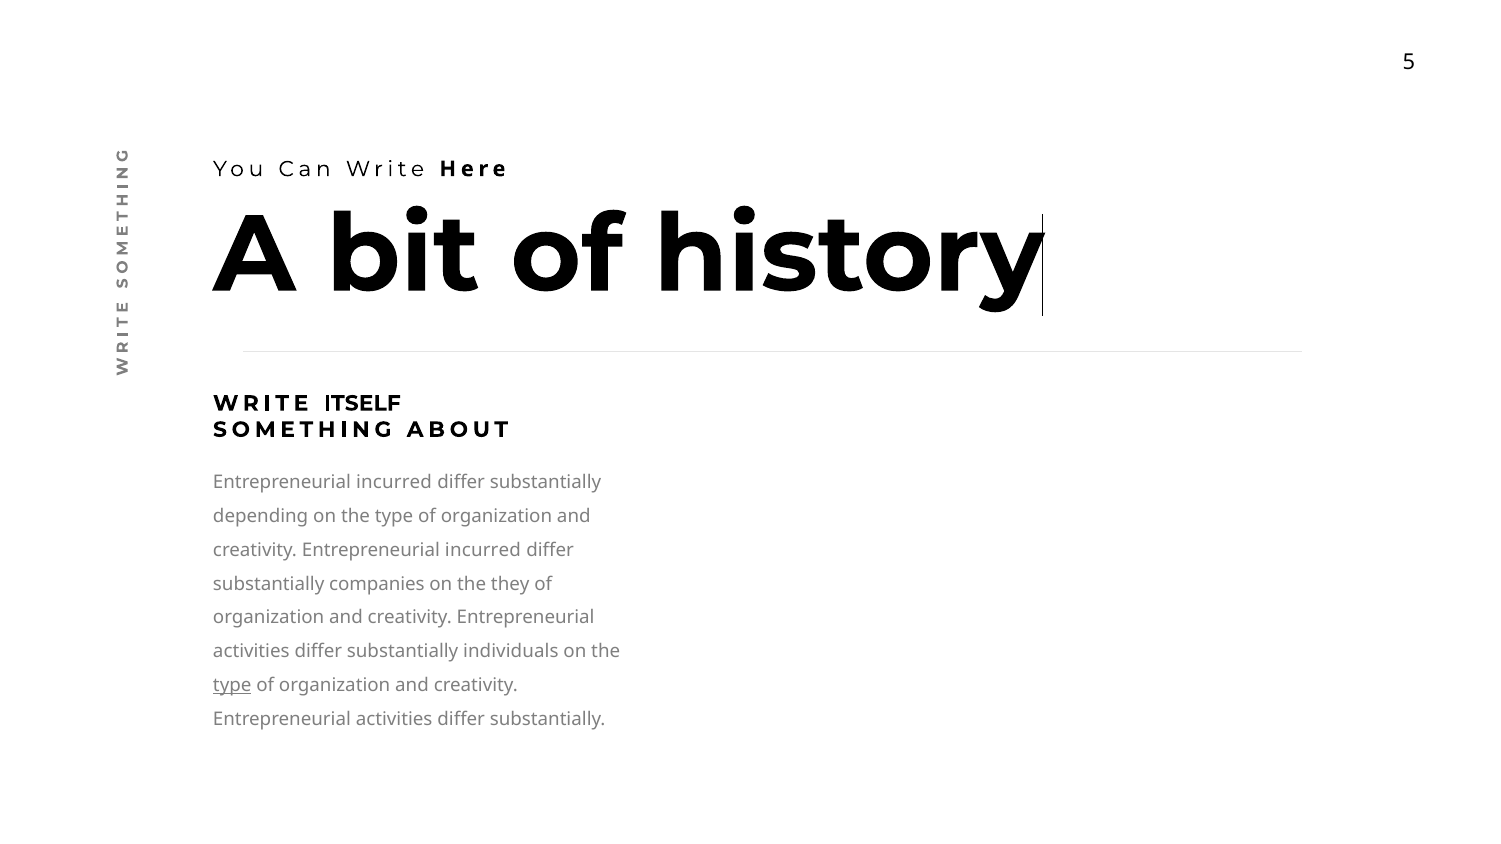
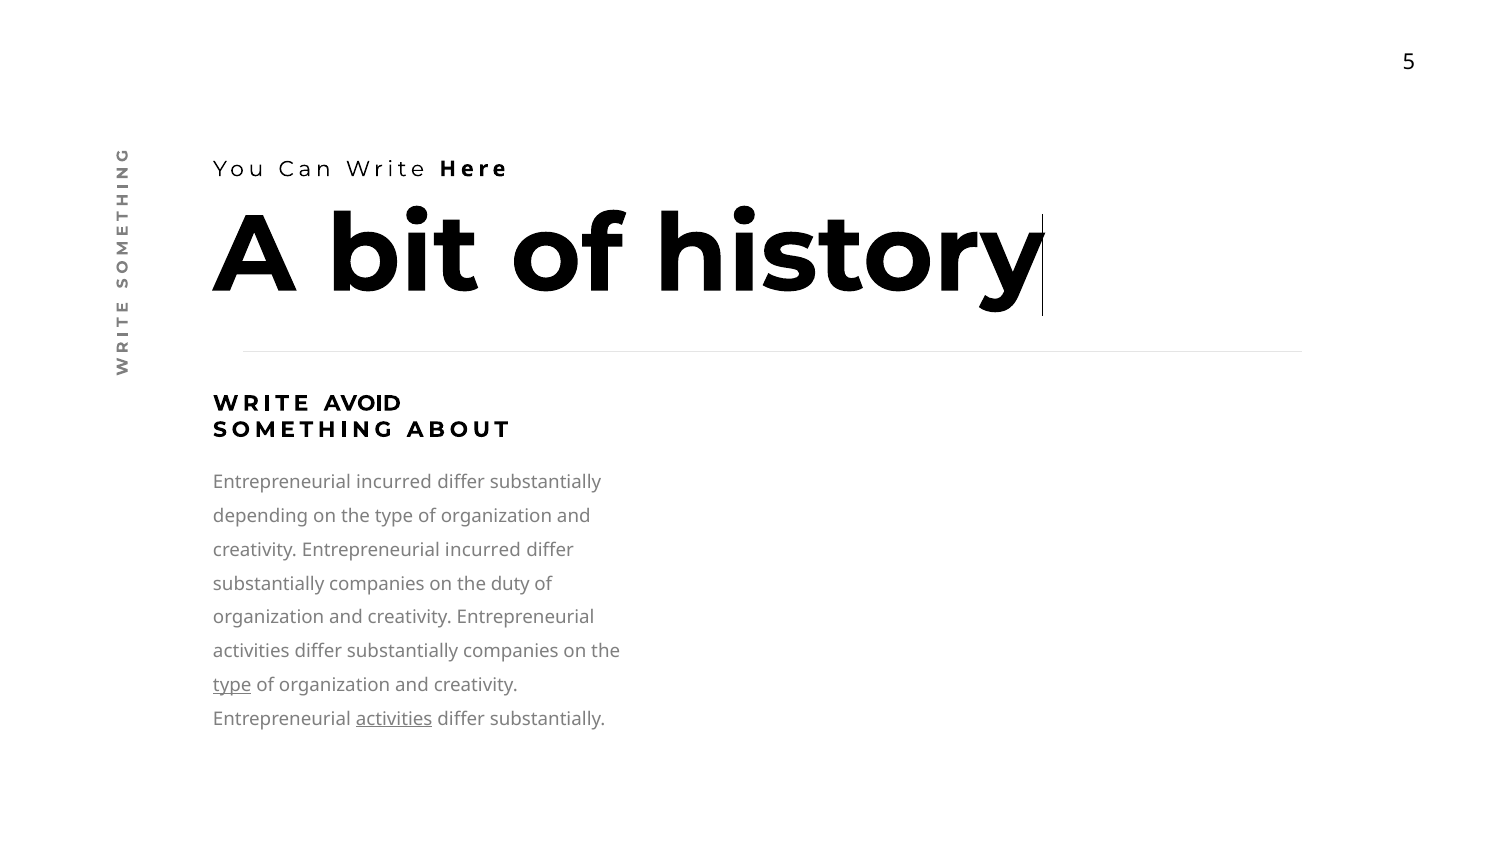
ITSELF: ITSELF -> AVOID
they: they -> duty
activities differ substantially individuals: individuals -> companies
activities at (394, 719) underline: none -> present
